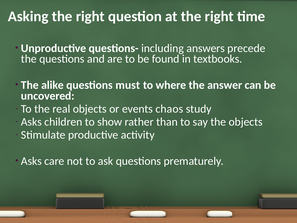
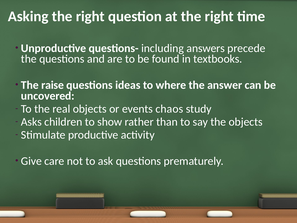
alike: alike -> raise
must: must -> ideas
Asks at (31, 161): Asks -> Give
